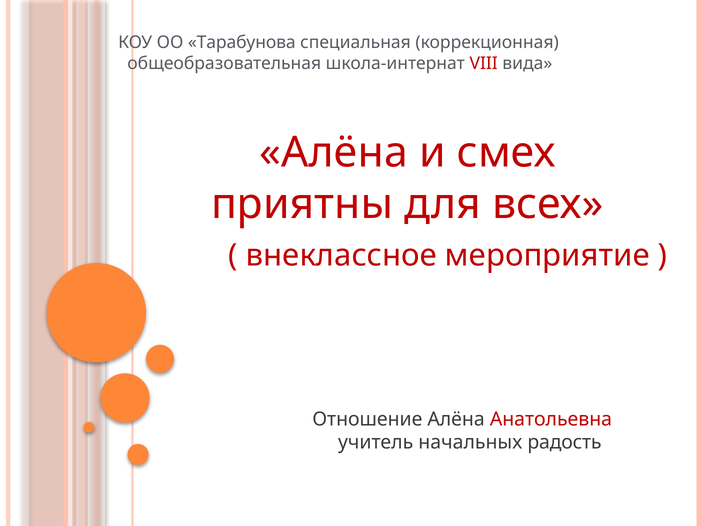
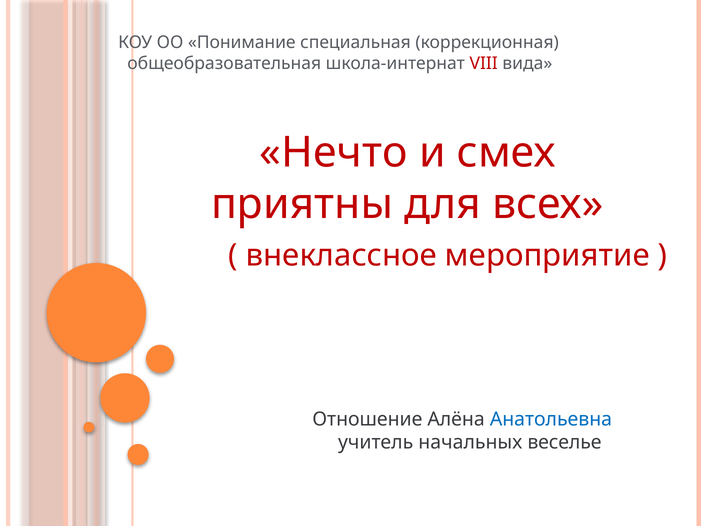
Тарабунова: Тарабунова -> Понимание
Алёна at (333, 153): Алёна -> Нечто
Анатольевна colour: red -> blue
радость: радость -> веселье
